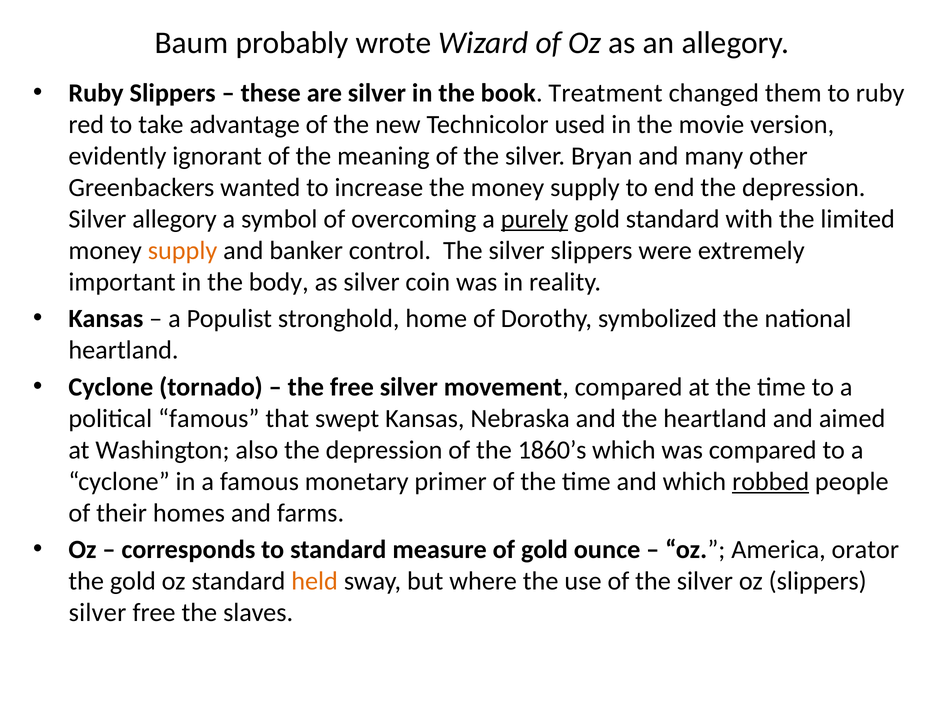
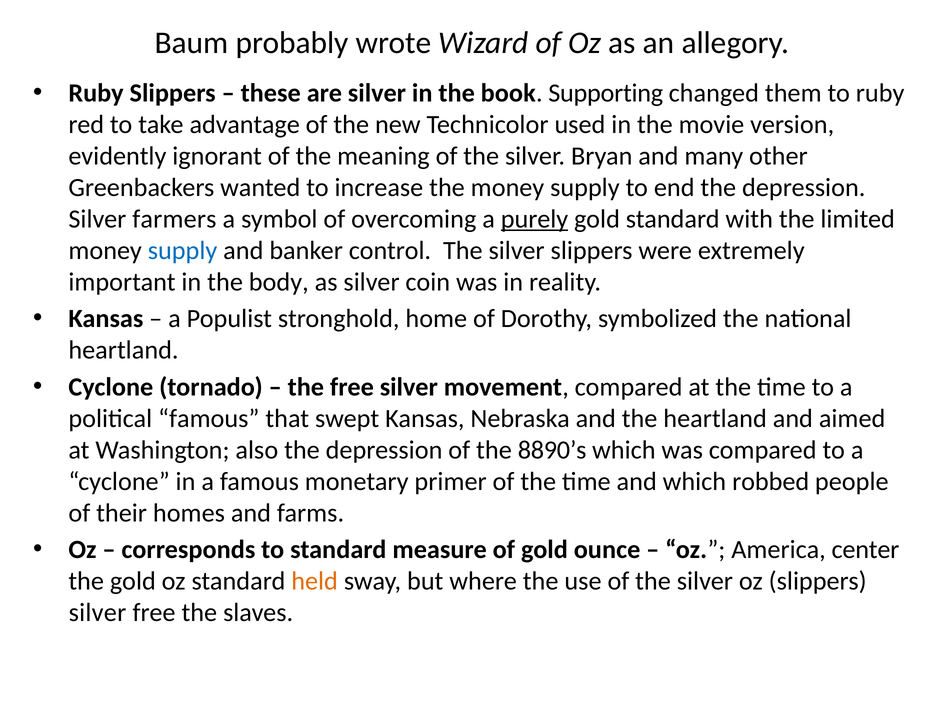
Treatment: Treatment -> Supporting
Silver allegory: allegory -> farmers
supply at (183, 251) colour: orange -> blue
1860’s: 1860’s -> 8890’s
robbed underline: present -> none
orator: orator -> center
